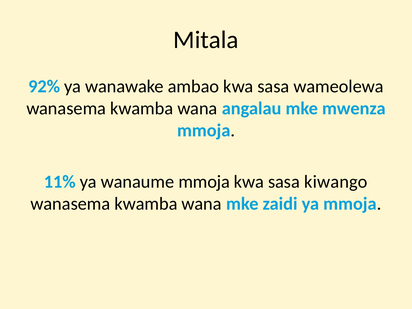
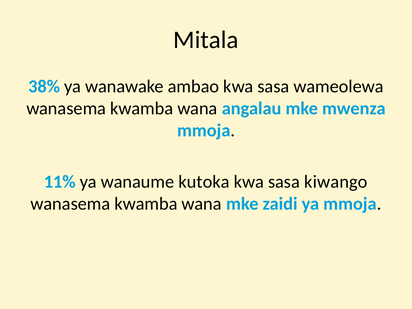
92%: 92% -> 38%
wanaume mmoja: mmoja -> kutoka
